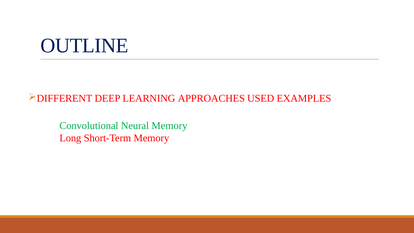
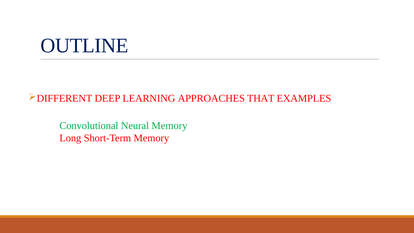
USED: USED -> THAT
